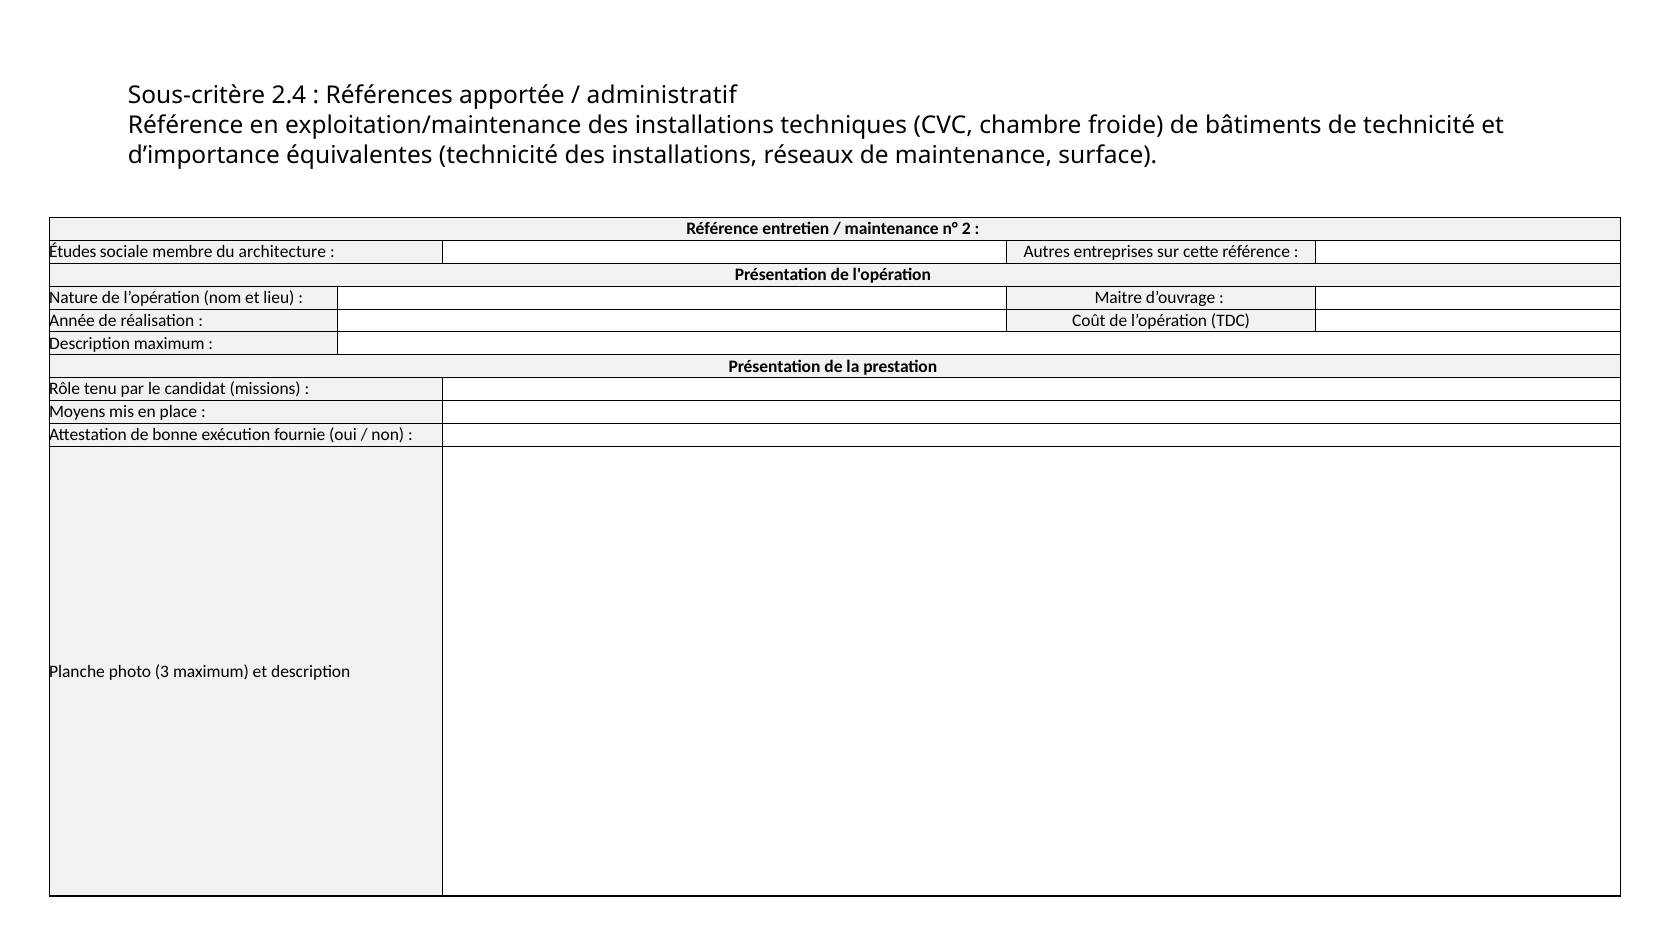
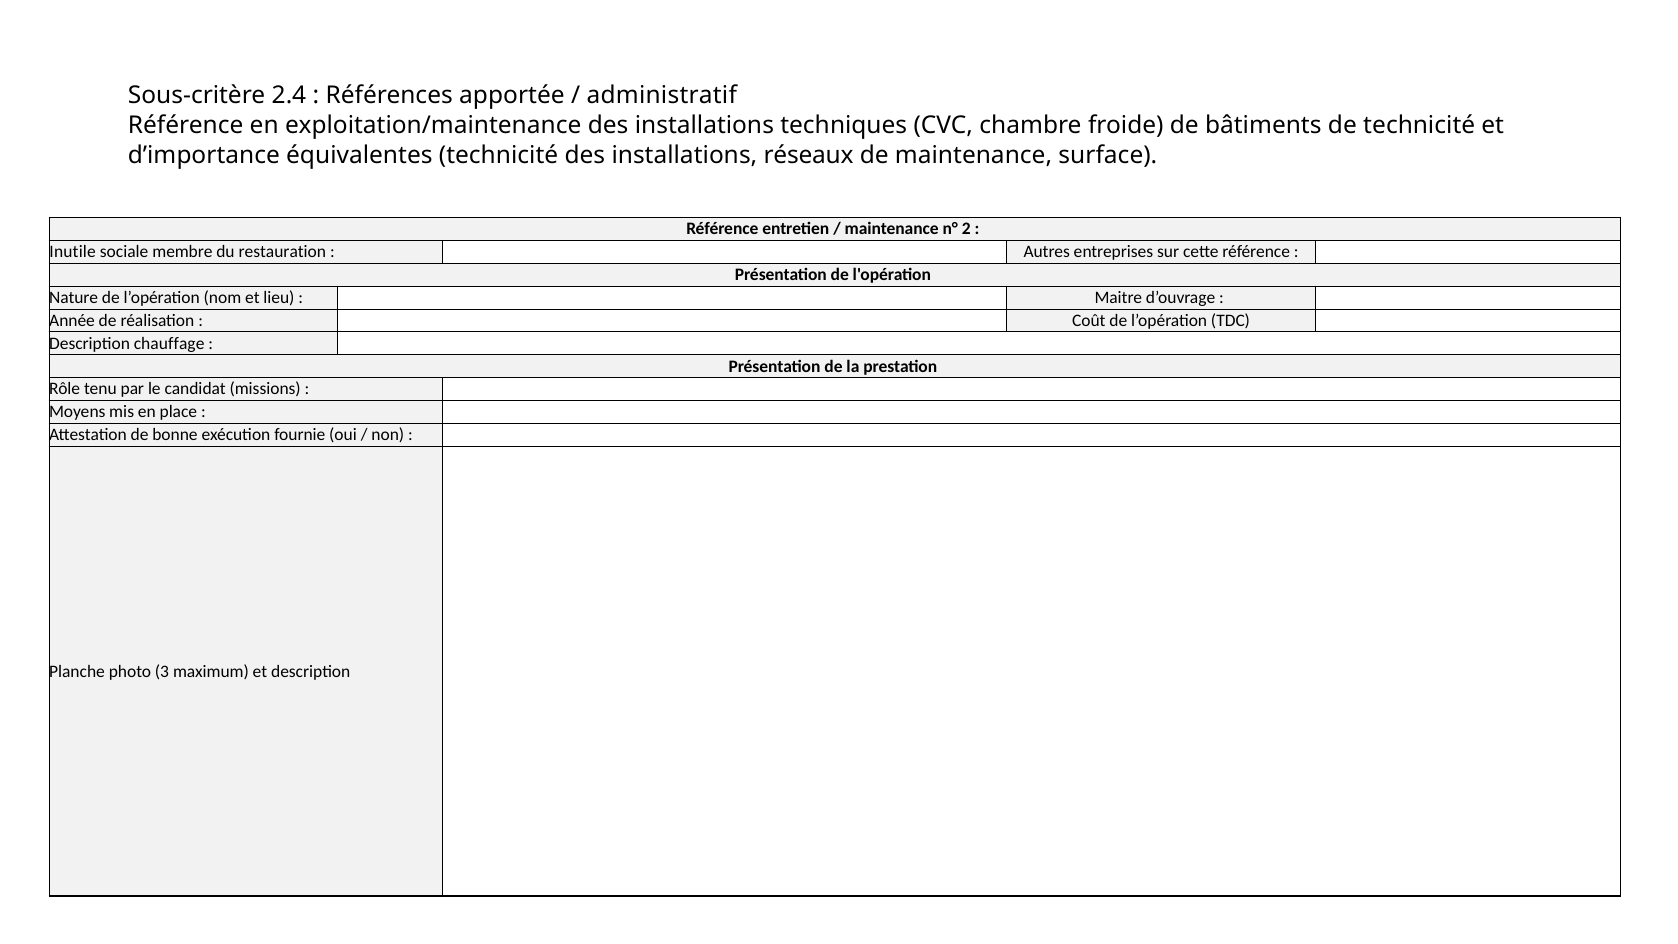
Études: Études -> Inutile
architecture: architecture -> restauration
Description maximum: maximum -> chauffage
